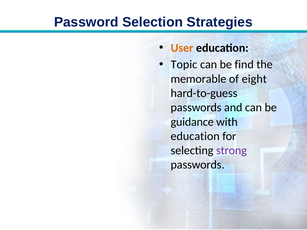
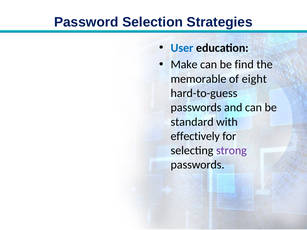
User colour: orange -> blue
Topic: Topic -> Make
guidance: guidance -> standard
education at (195, 136): education -> effectively
